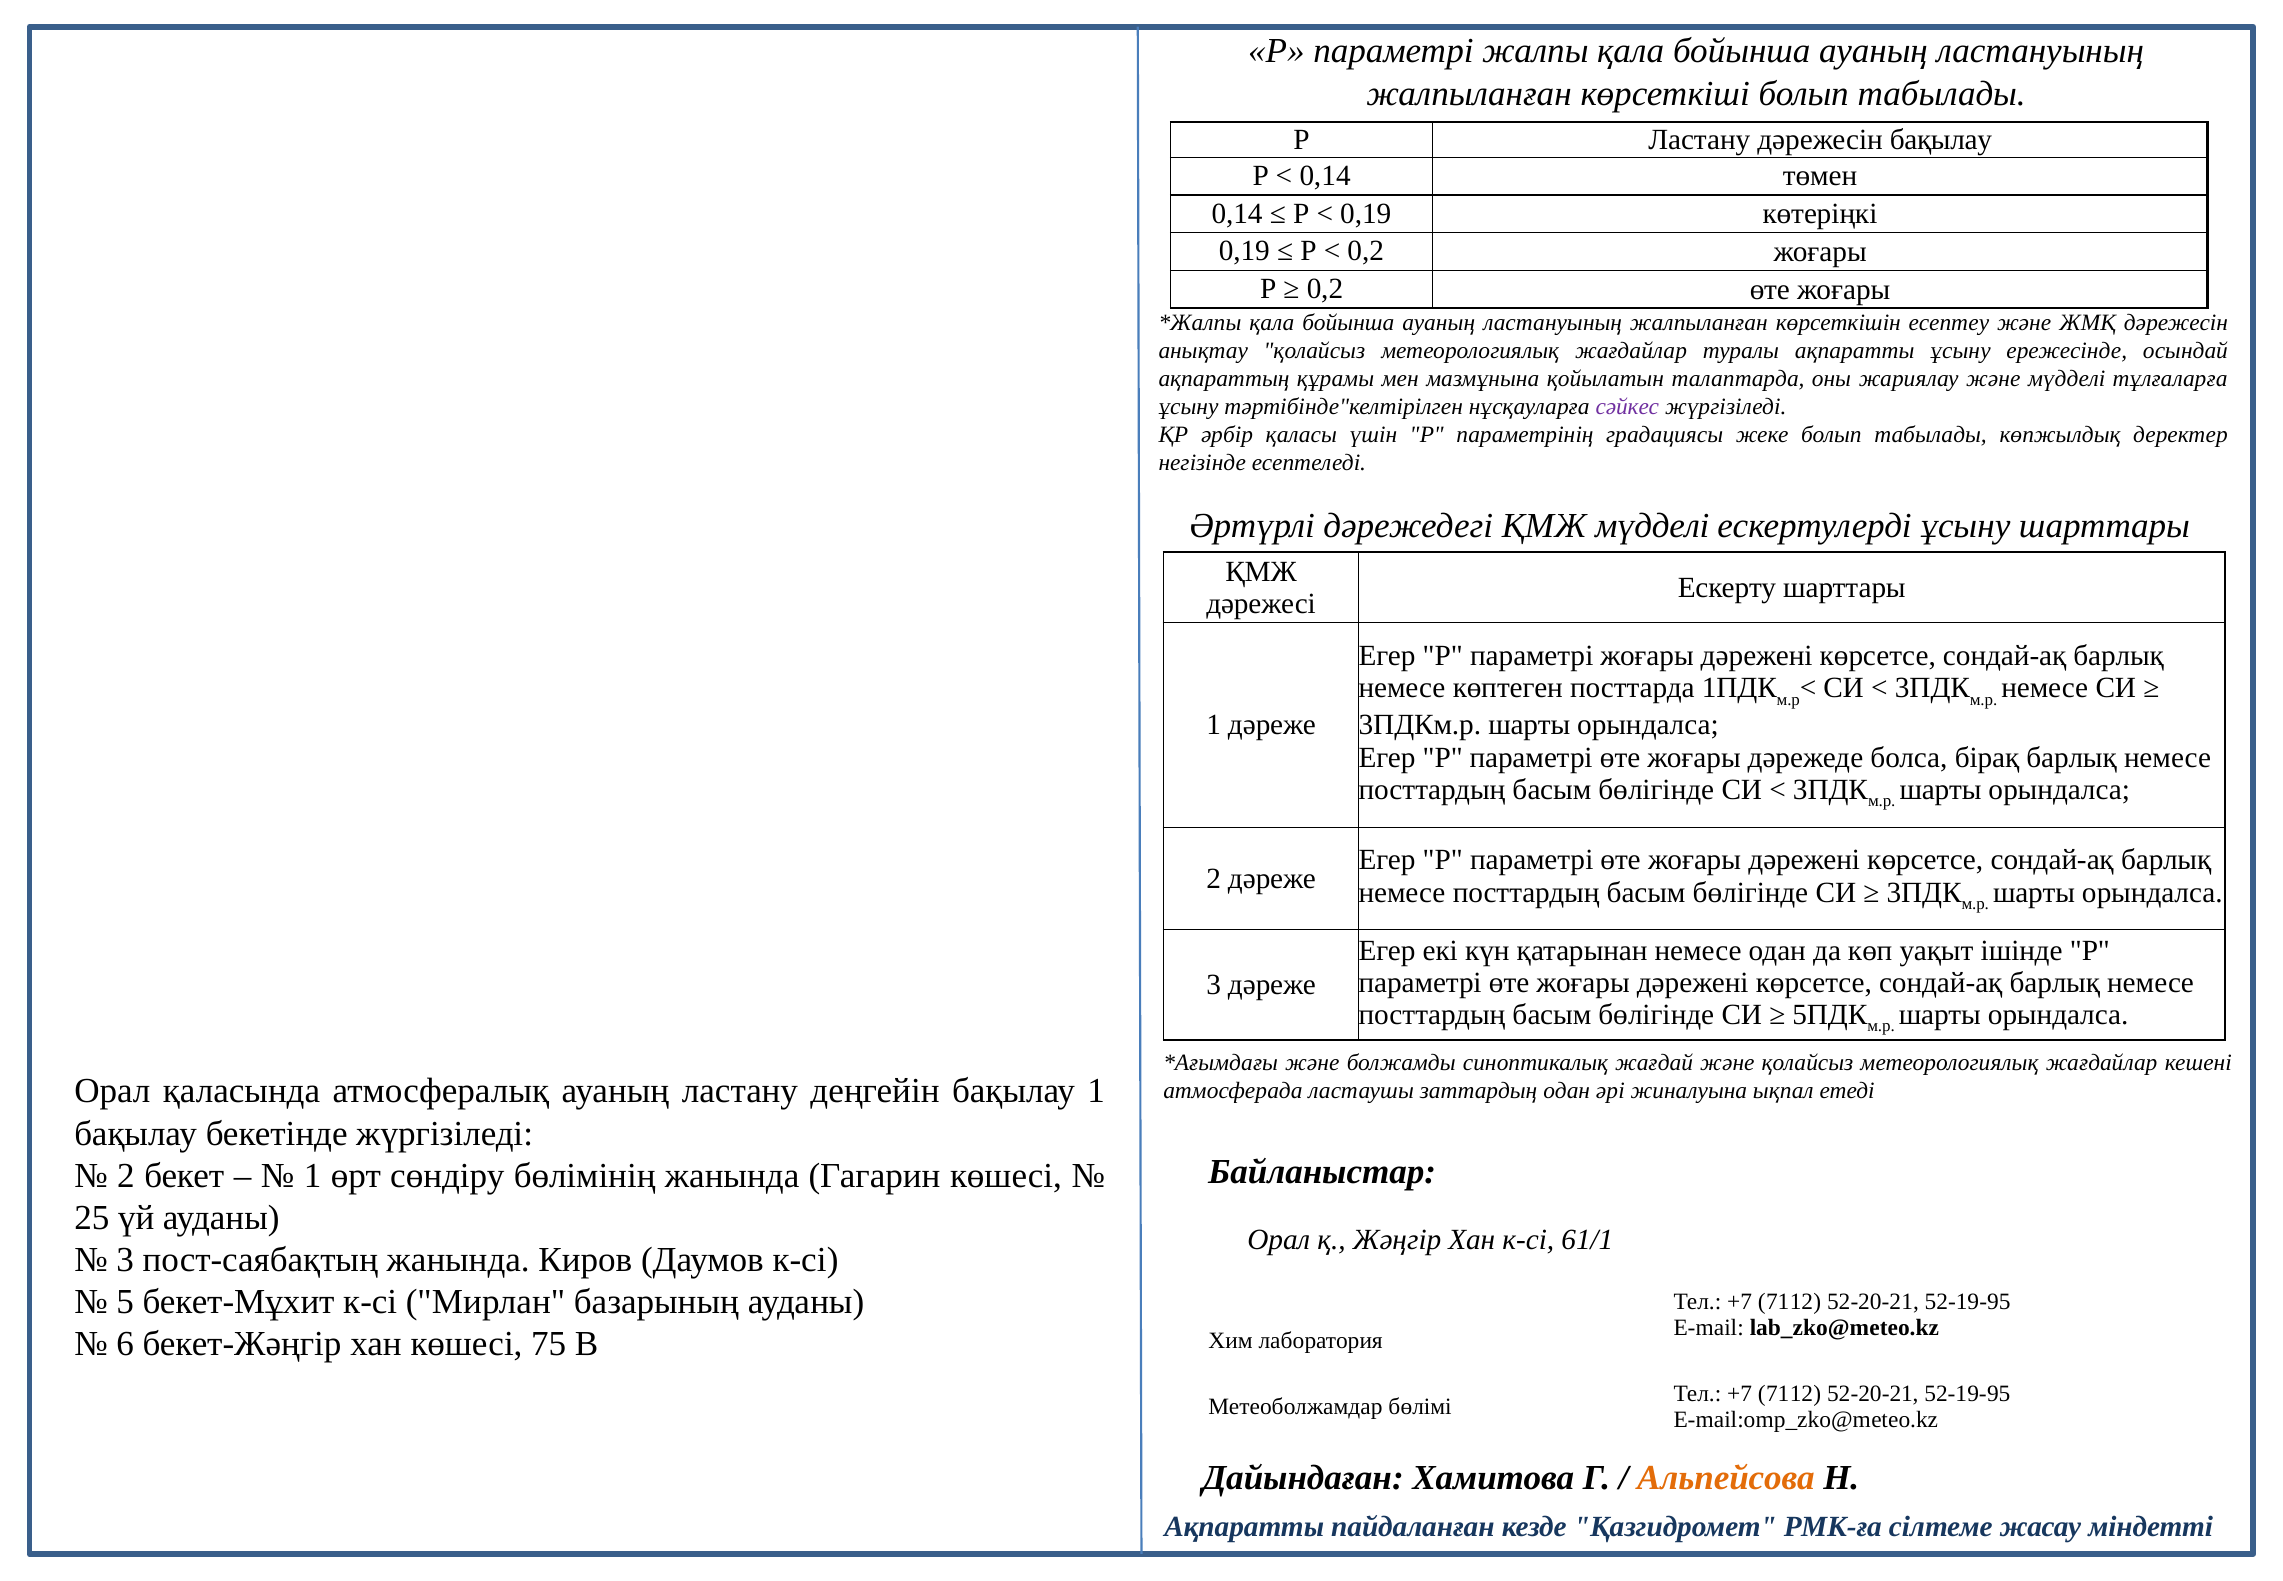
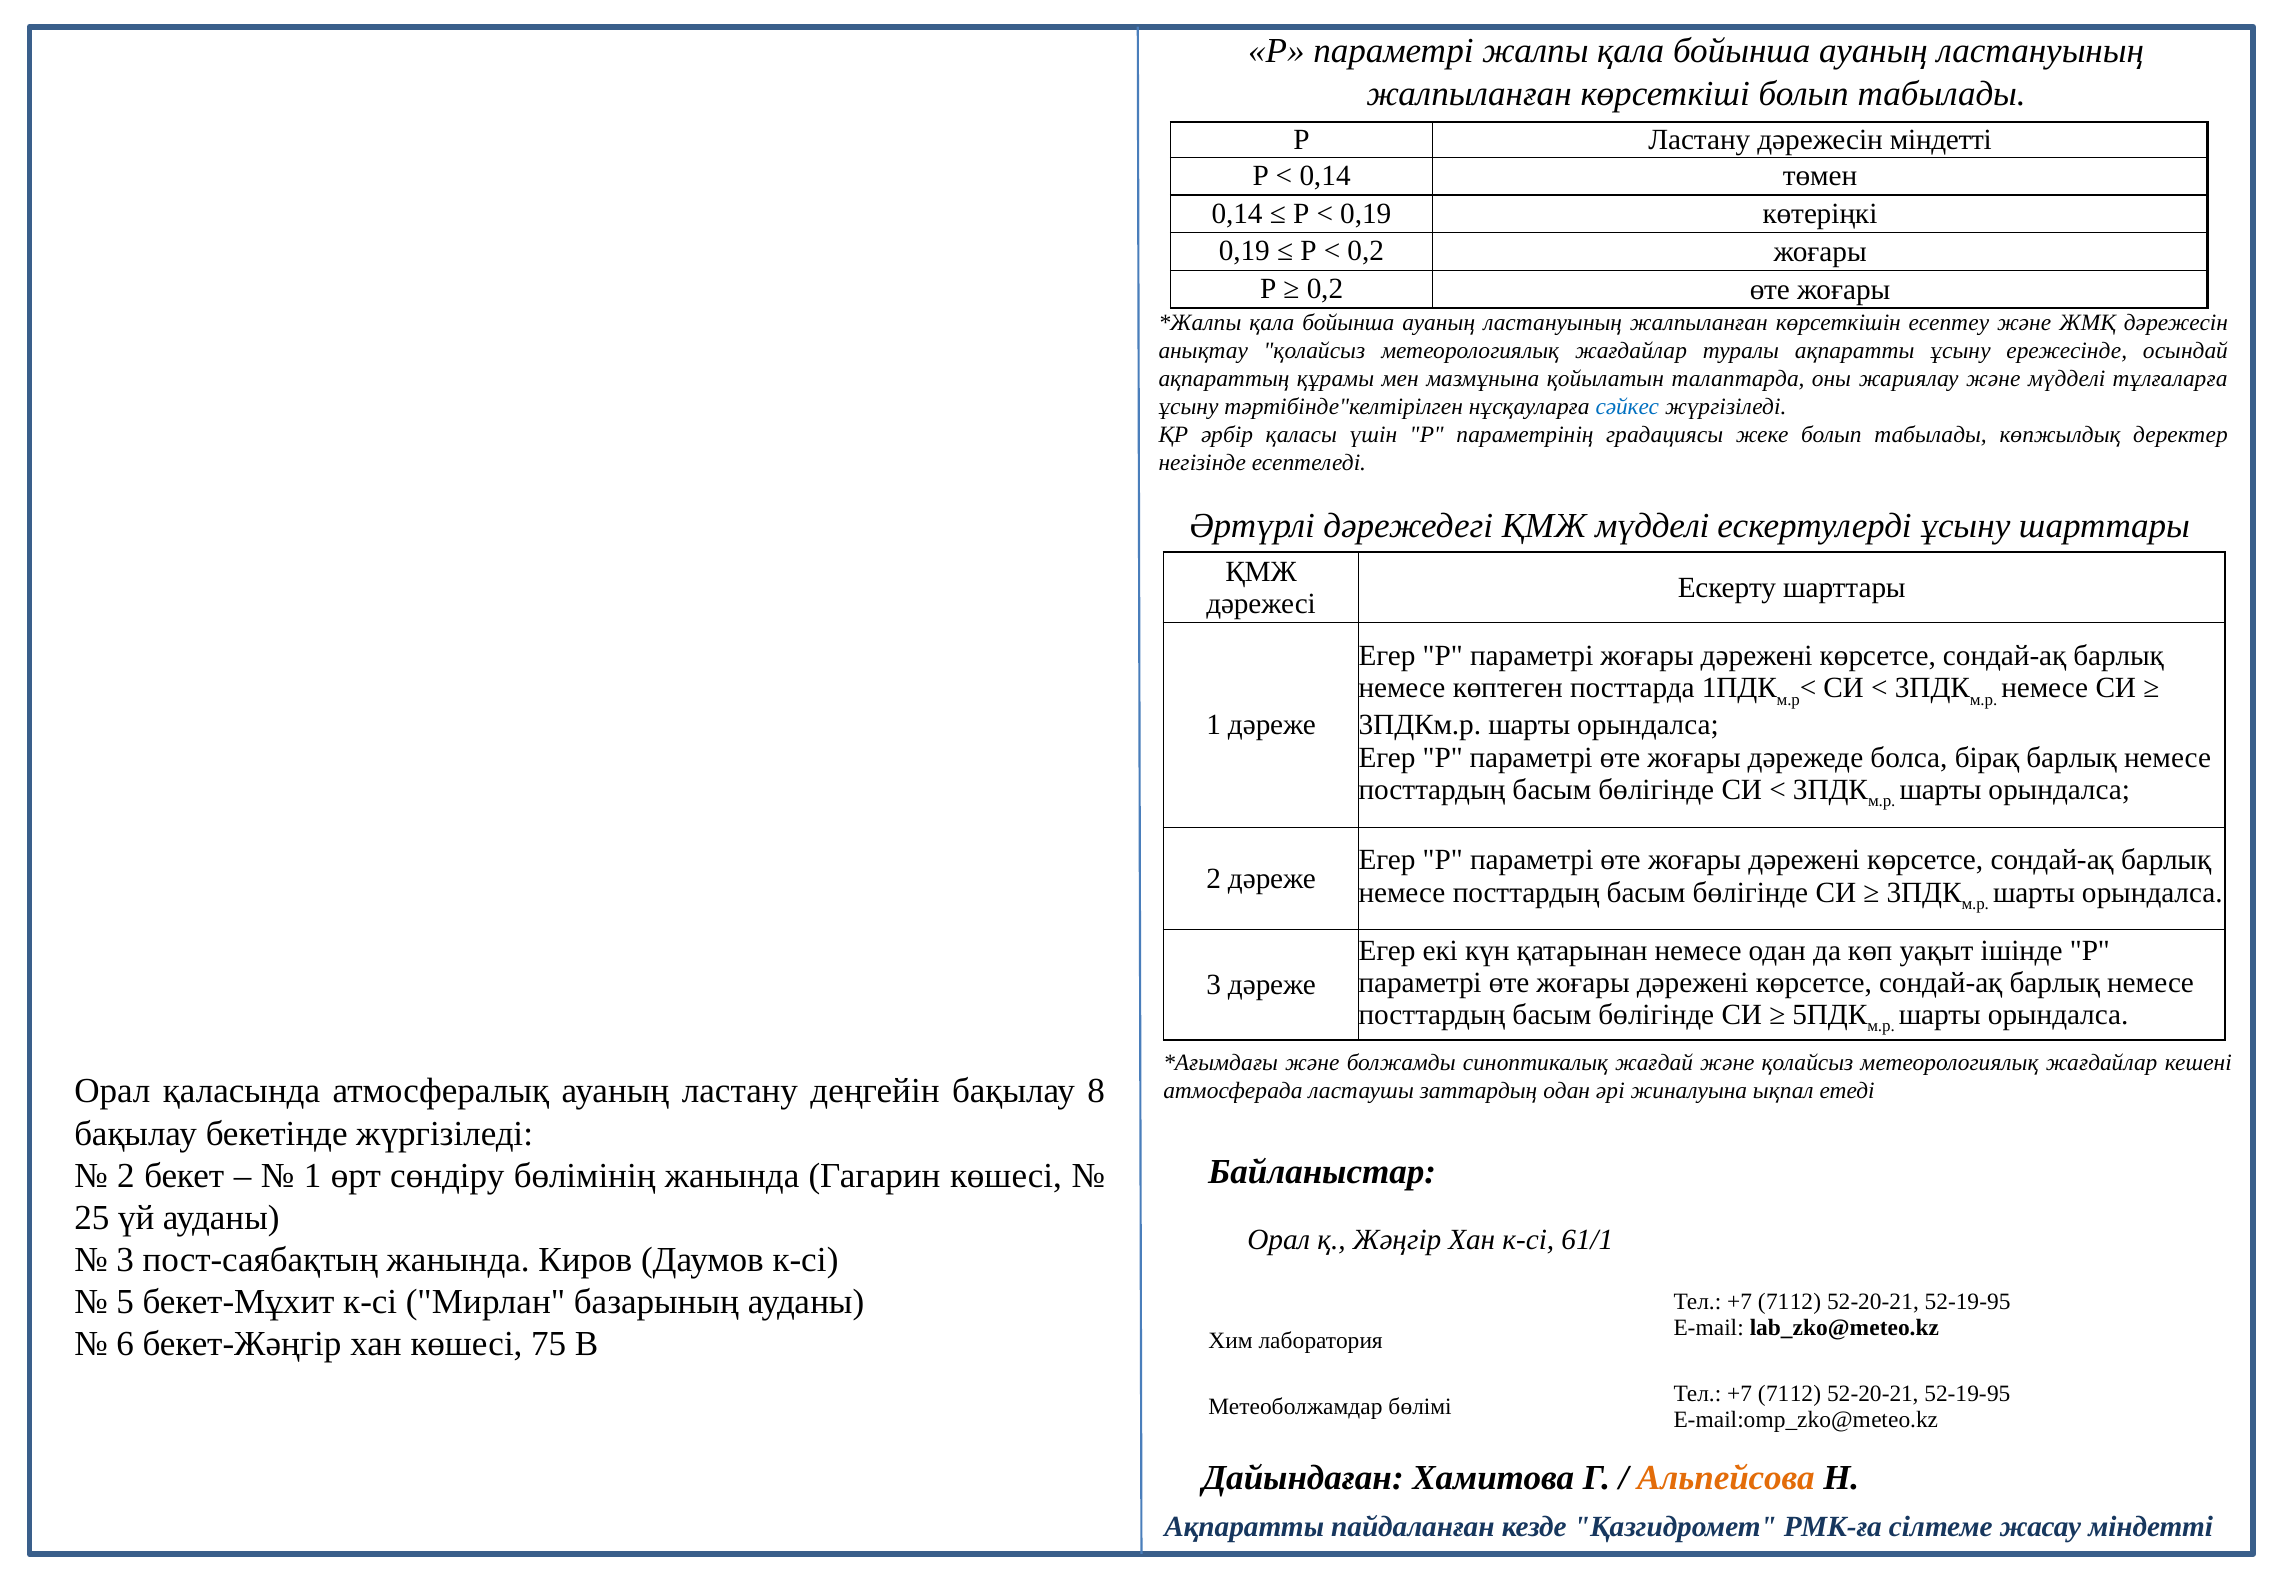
дәрежесін бақылау: бақылау -> міндетті
сәйкес colour: purple -> blue
бақылау 1: 1 -> 8
